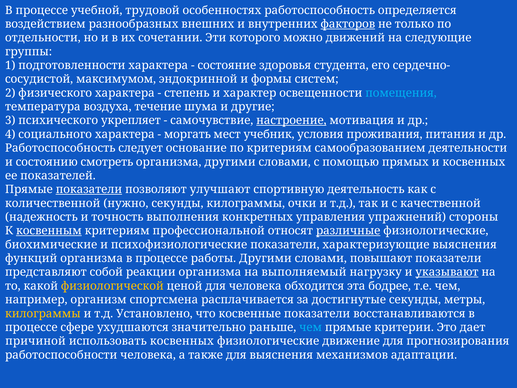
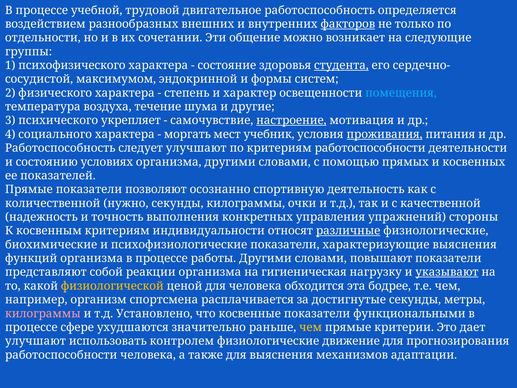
особенностях: особенностях -> двигательное
которого: которого -> общение
движений: движений -> возникает
подготовленности: подготовленности -> психофизического
студента underline: none -> present
проживания underline: none -> present
следует основание: основание -> улучшают
критериям самообразованием: самообразованием -> работоспособности
смотреть: смотреть -> условиях
показатели at (89, 189) underline: present -> none
улучшают: улучшают -> осознанно
косвенным underline: present -> none
профессиональной: профессиональной -> индивидуальности
выполняемый: выполняемый -> гигиеническая
килограммы at (43, 313) colour: yellow -> pink
восстанавливаются: восстанавливаются -> функциональными
чем at (311, 327) colour: light blue -> yellow
причиной at (35, 341): причиной -> улучшают
использовать косвенных: косвенных -> контролем
